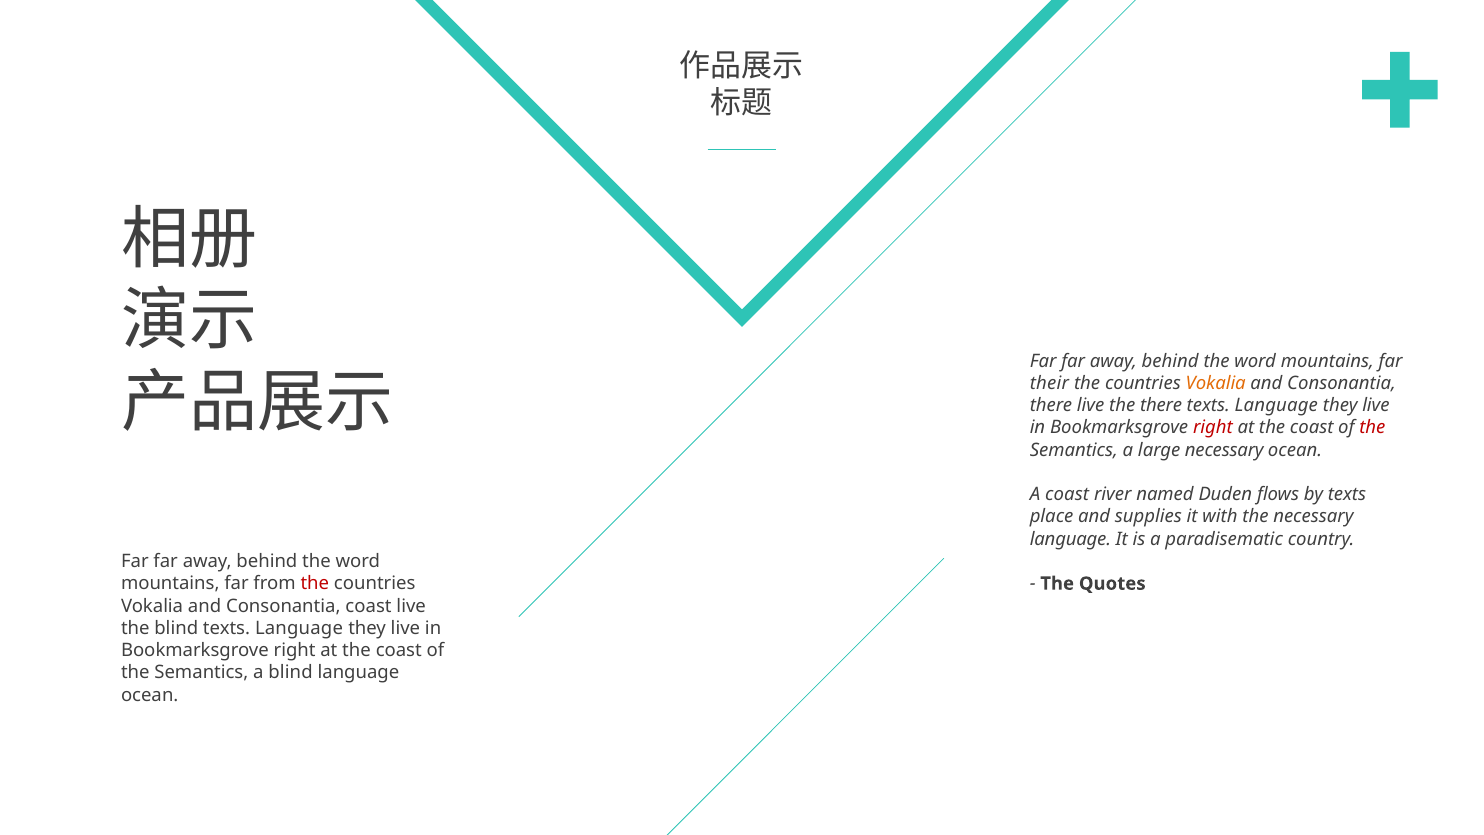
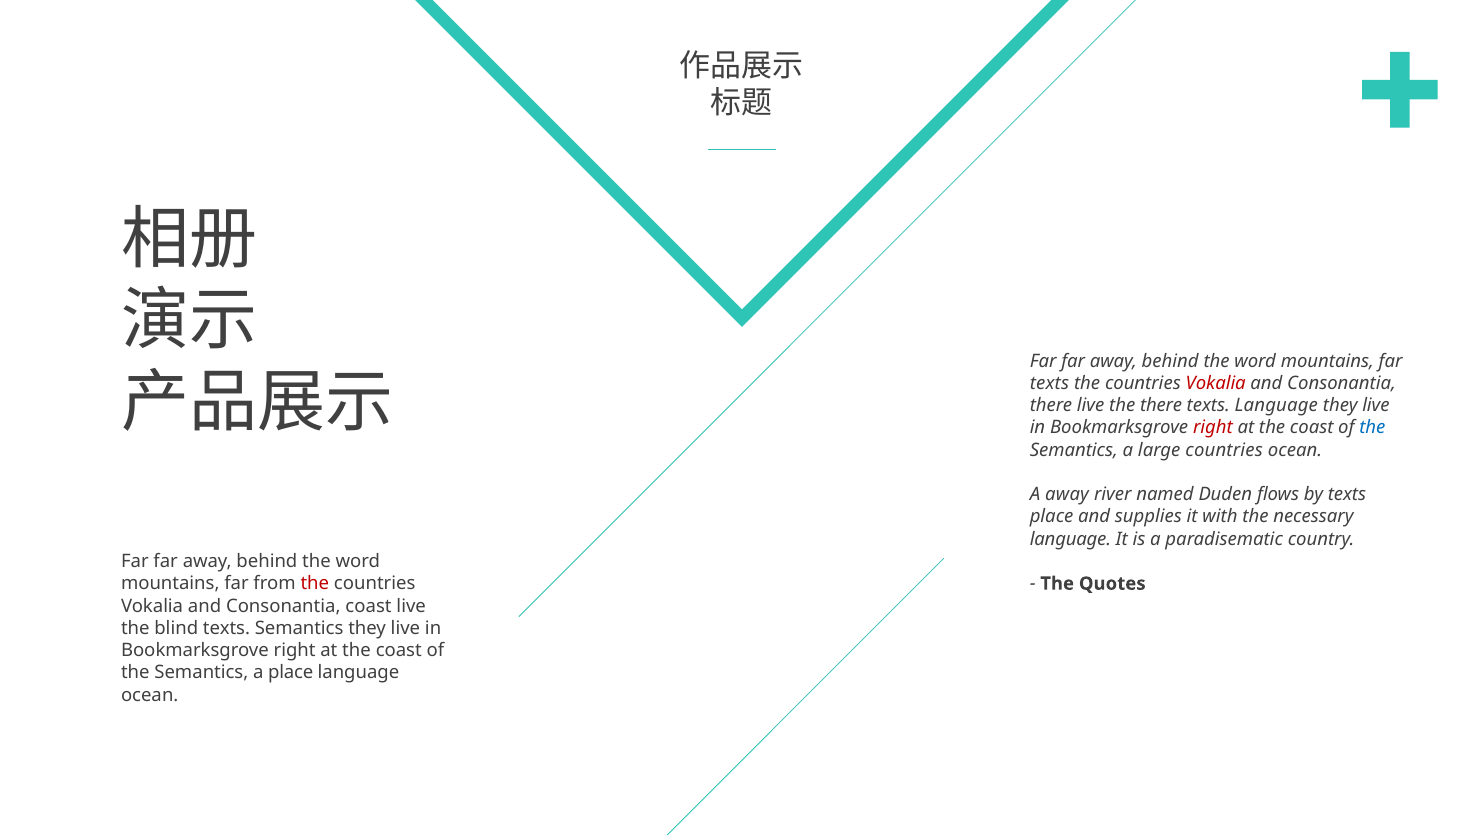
their at (1049, 383): their -> texts
Vokalia at (1216, 383) colour: orange -> red
the at (1372, 428) colour: red -> blue
large necessary: necessary -> countries
A coast: coast -> away
blind texts Language: Language -> Semantics
a blind: blind -> place
